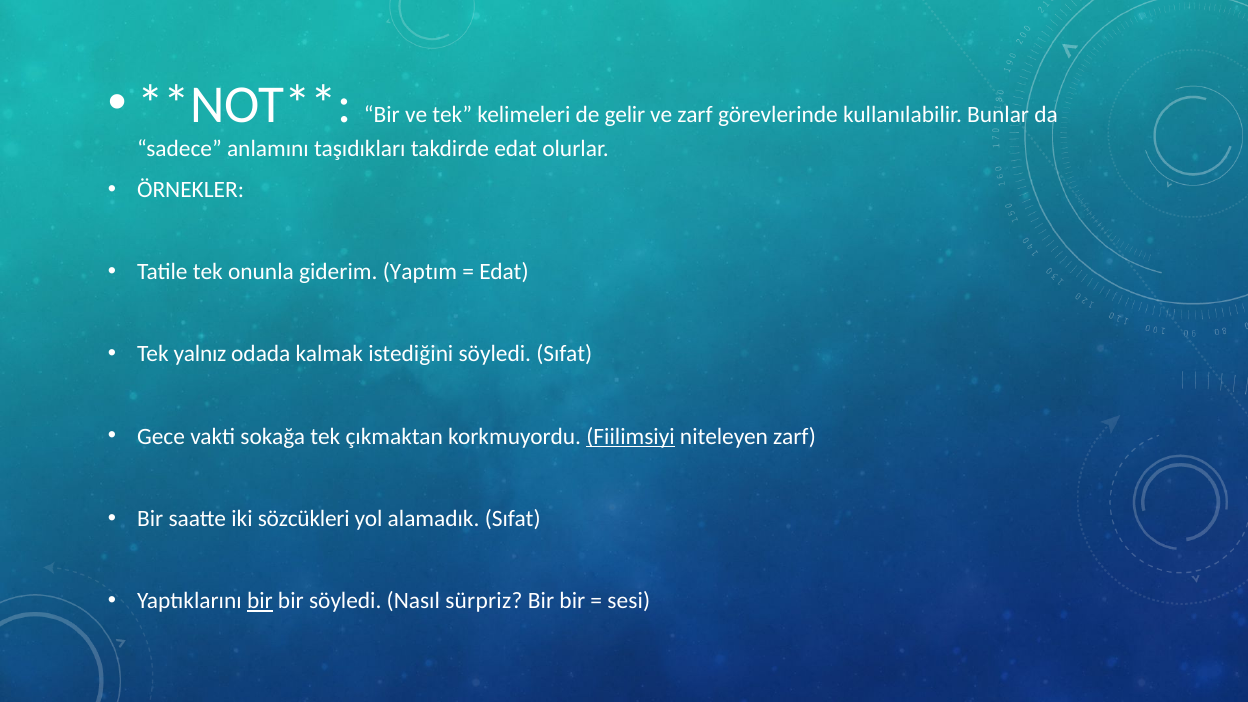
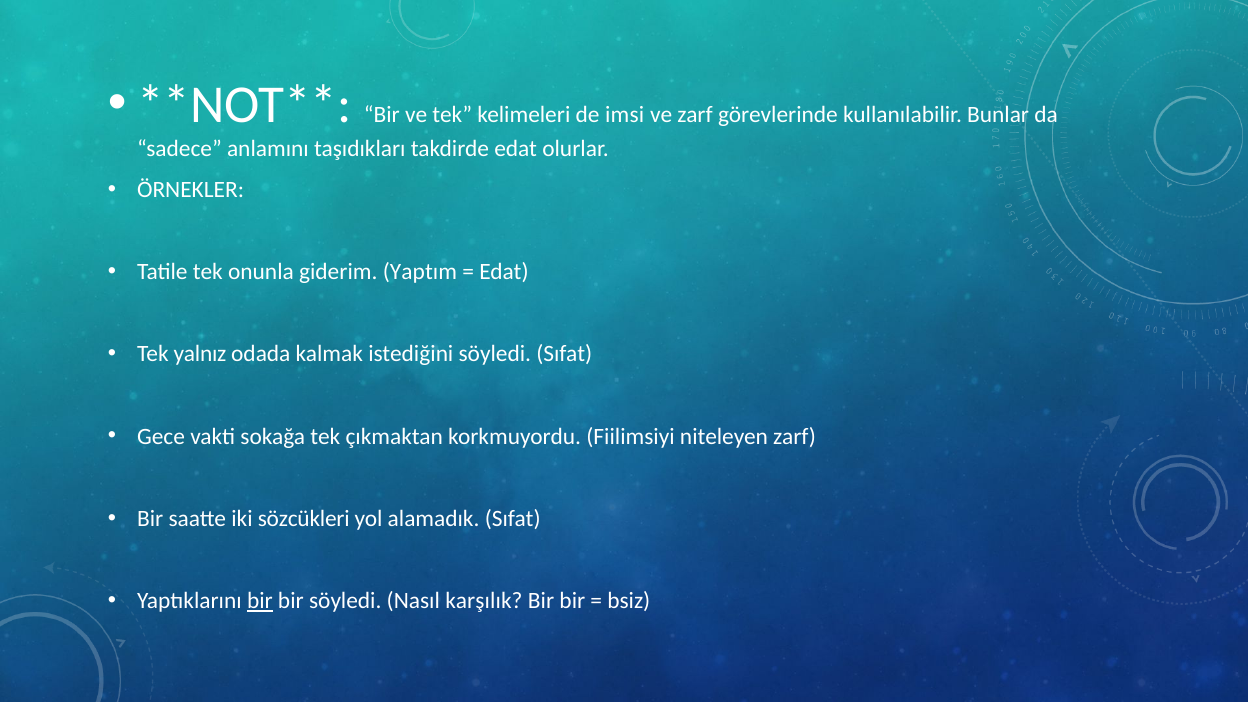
gelir: gelir -> imsi
Fiilimsiyi underline: present -> none
sürpriz: sürpriz -> karşılık
sesi: sesi -> bsiz
